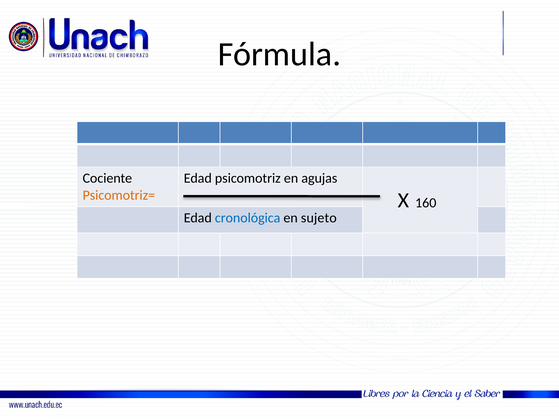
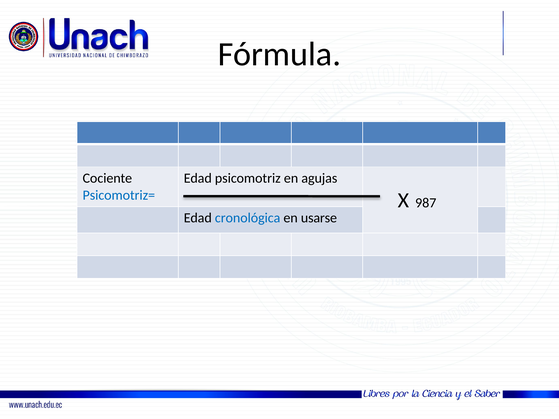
Psicomotriz= colour: orange -> blue
160: 160 -> 987
sujeto: sujeto -> usarse
